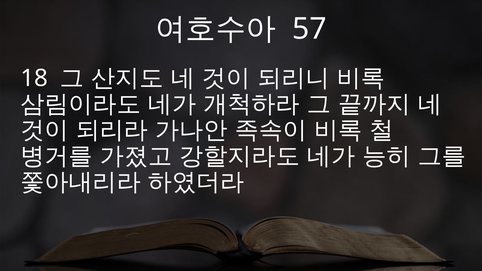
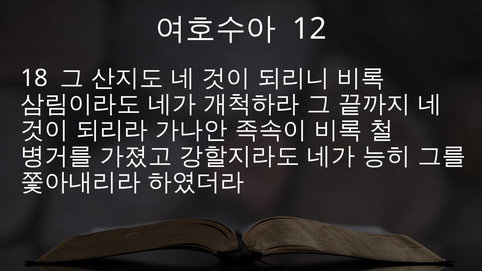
57: 57 -> 12
